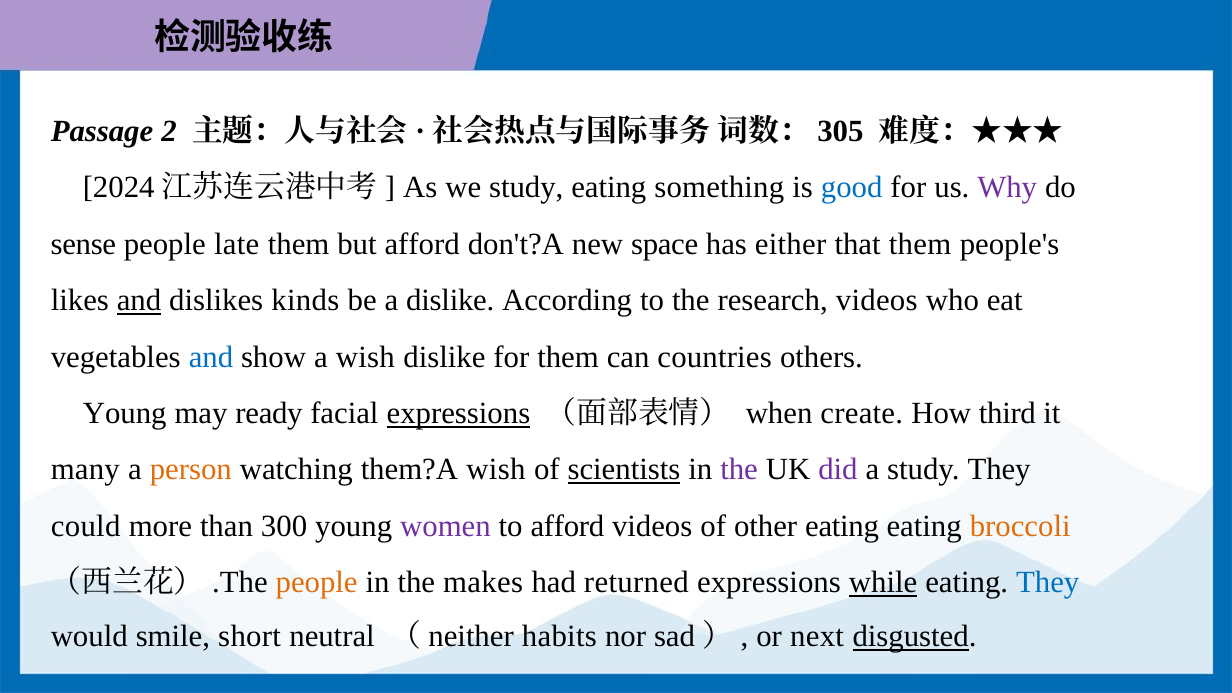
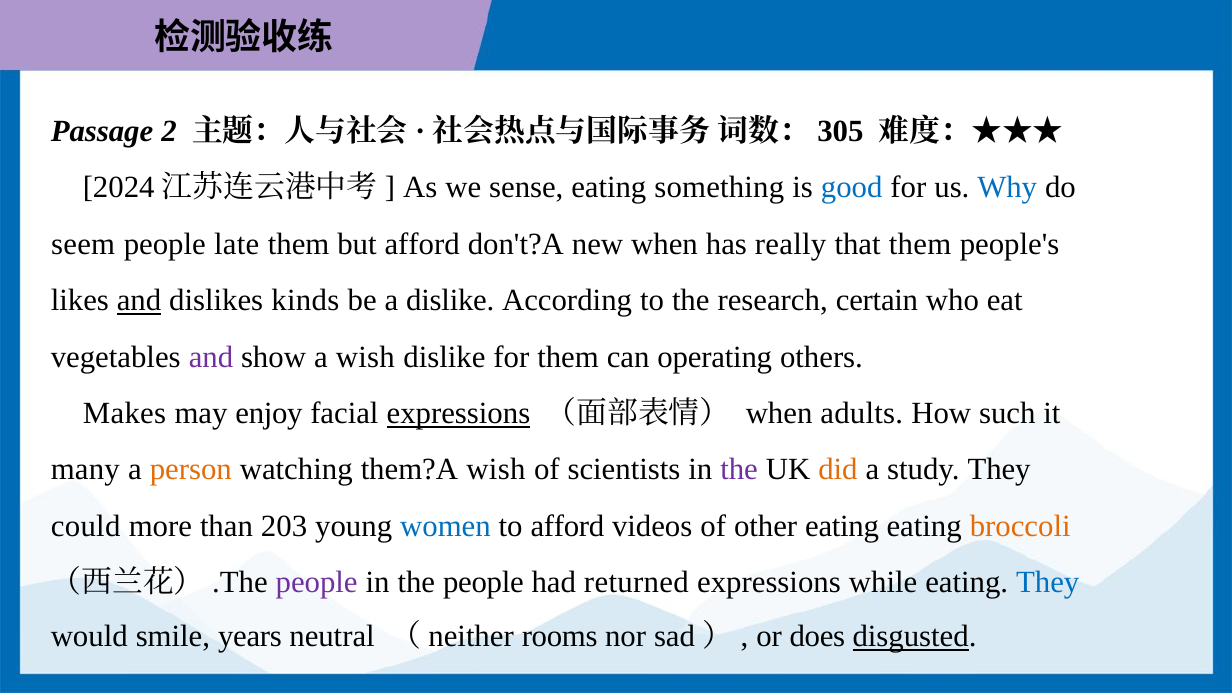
we study: study -> sense
Why colour: purple -> blue
sense: sense -> seem
new space: space -> when
either: either -> really
research videos: videos -> certain
and at (211, 357) colour: blue -> purple
countries: countries -> operating
Young at (125, 413): Young -> Makes
ready: ready -> enjoy
create: create -> adults
third: third -> such
scientists underline: present -> none
did colour: purple -> orange
300: 300 -> 203
women colour: purple -> blue
people at (317, 583) colour: orange -> purple
the makes: makes -> people
while underline: present -> none
short: short -> years
habits: habits -> rooms
next: next -> does
